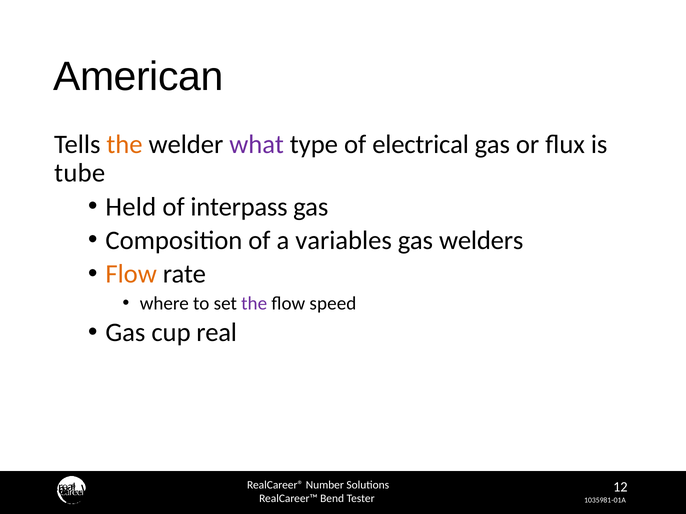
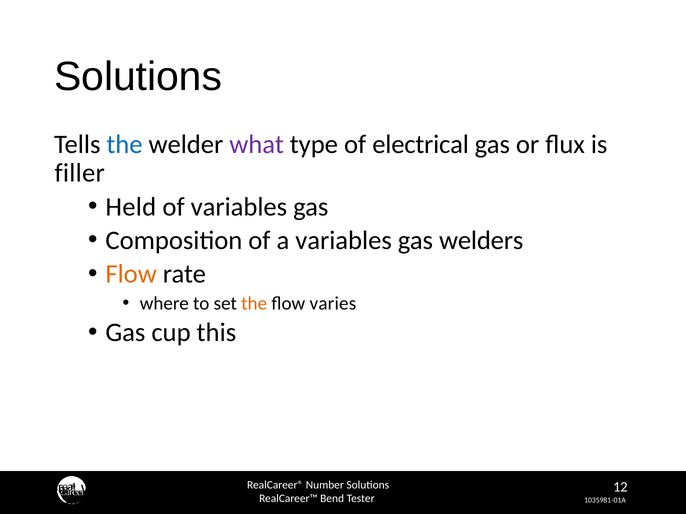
American at (138, 77): American -> Solutions
the at (125, 145) colour: orange -> blue
tube: tube -> filler
of interpass: interpass -> variables
the at (254, 304) colour: purple -> orange
speed: speed -> varies
cup real: real -> this
